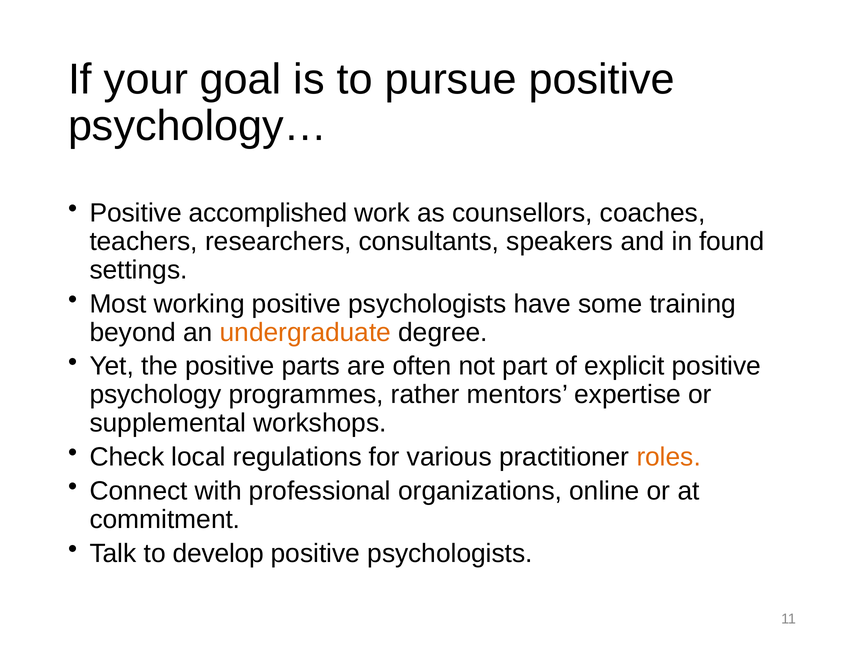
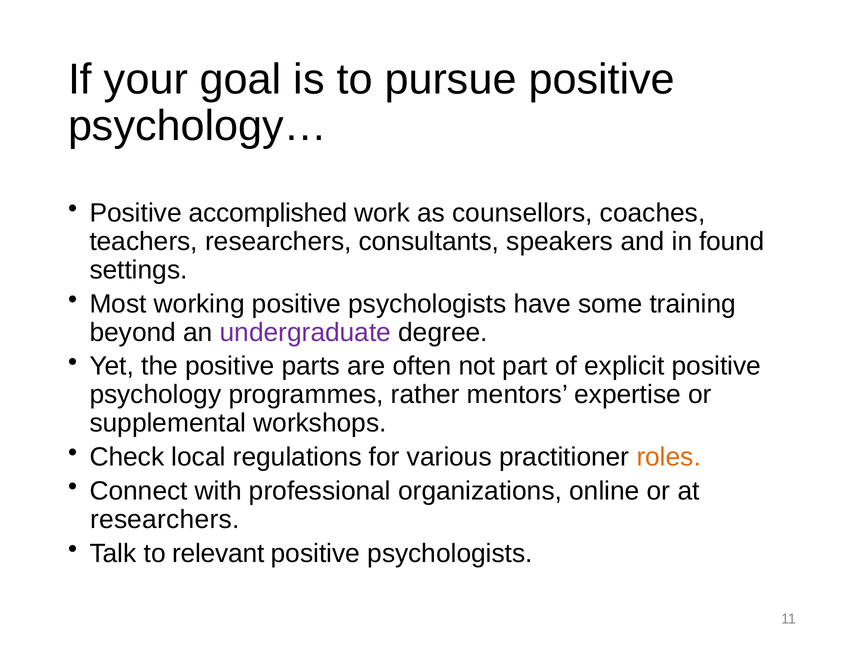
undergraduate colour: orange -> purple
commitment at (165, 519): commitment -> researchers
develop: develop -> relevant
